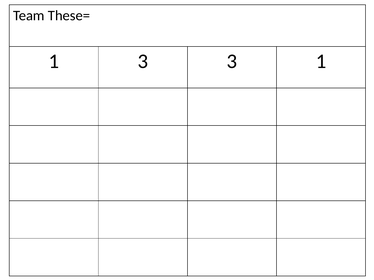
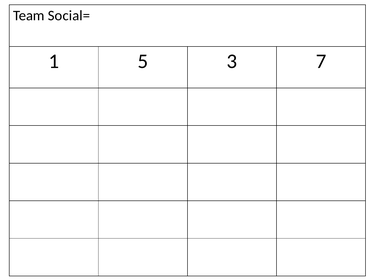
These=: These= -> Social=
1 3: 3 -> 5
3 1: 1 -> 7
